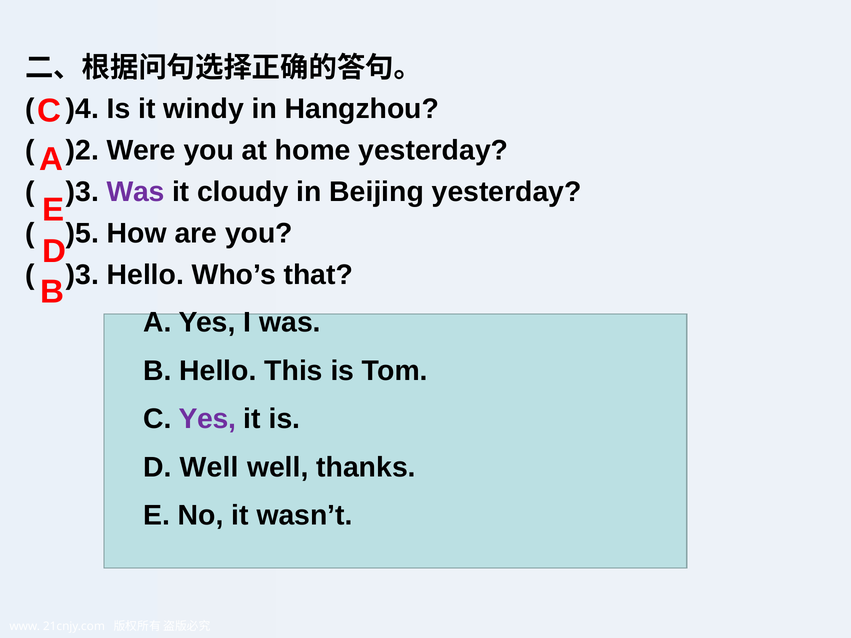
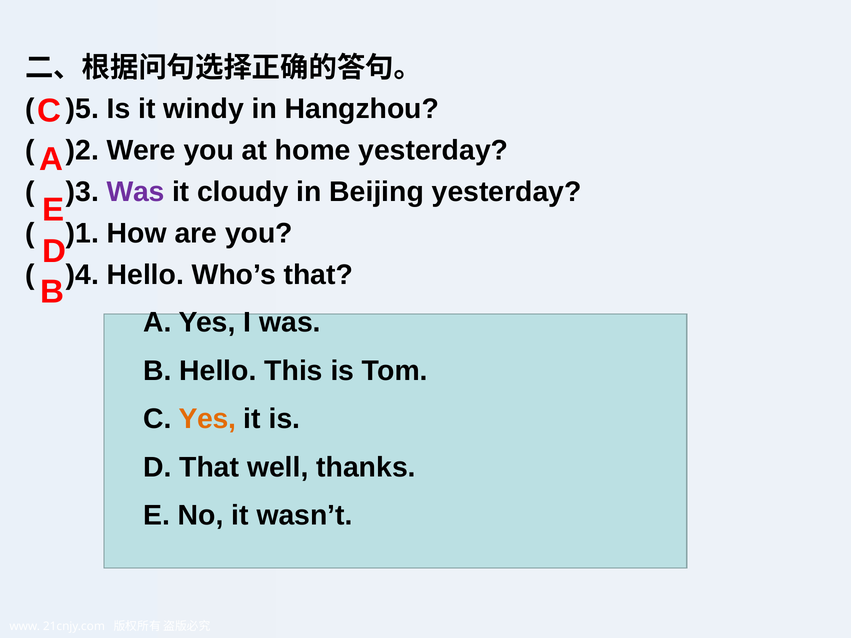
)4: )4 -> )5
)5: )5 -> )1
)3 at (82, 275): )3 -> )4
Yes at (207, 419) colour: purple -> orange
D Well: Well -> That
